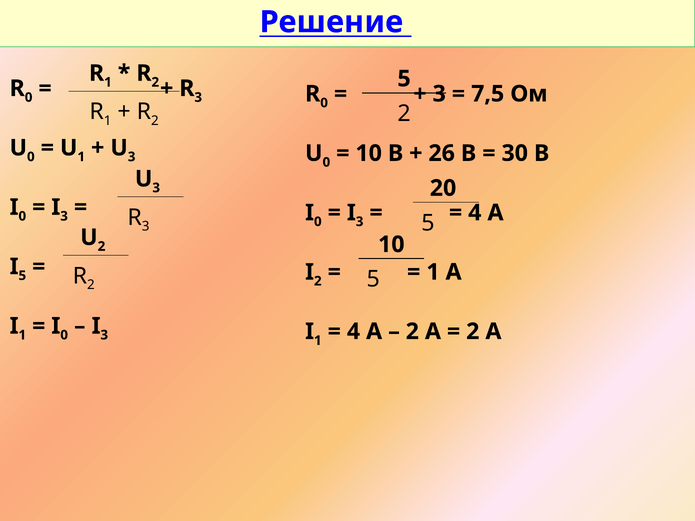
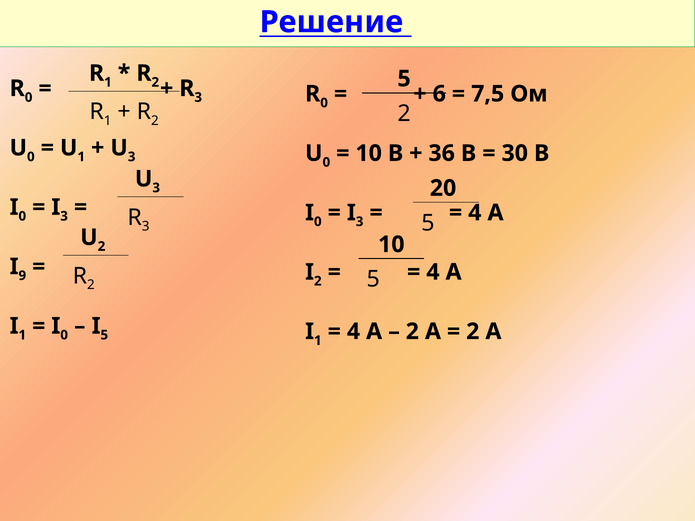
3 at (439, 94): 3 -> 6
26: 26 -> 36
5 at (22, 276): 5 -> 9
1 at (433, 272): 1 -> 4
3 at (104, 335): 3 -> 5
